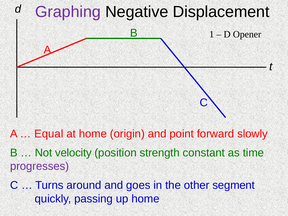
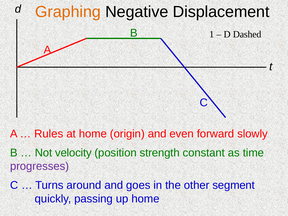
Graphing colour: purple -> orange
Opener: Opener -> Dashed
Equal: Equal -> Rules
point: point -> even
